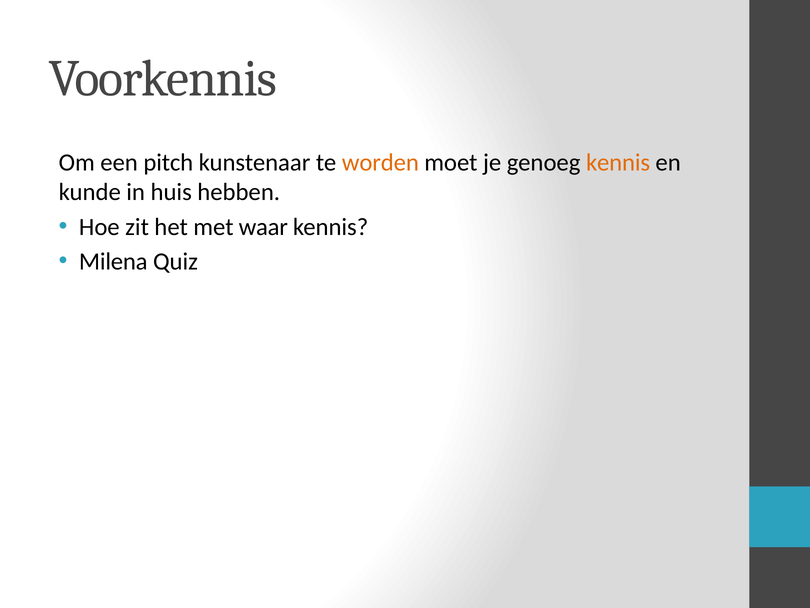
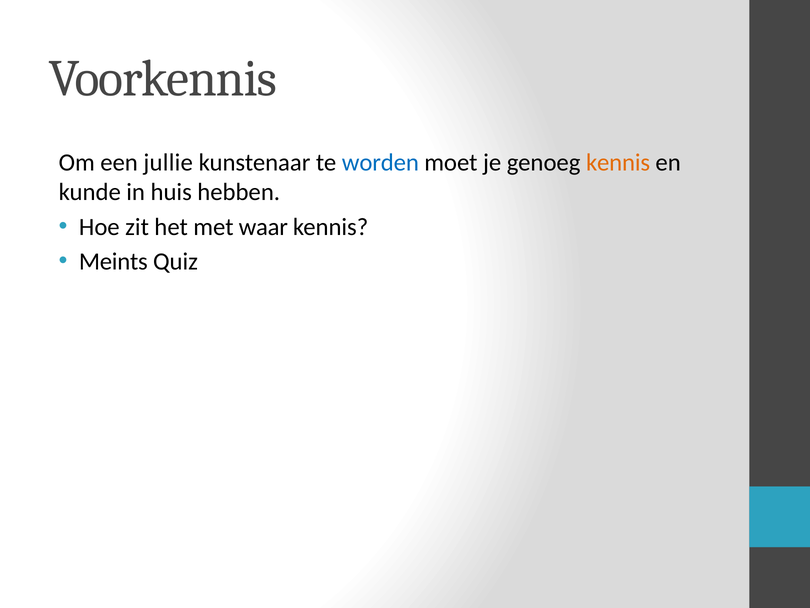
pitch: pitch -> jullie
worden colour: orange -> blue
Milena: Milena -> Meints
